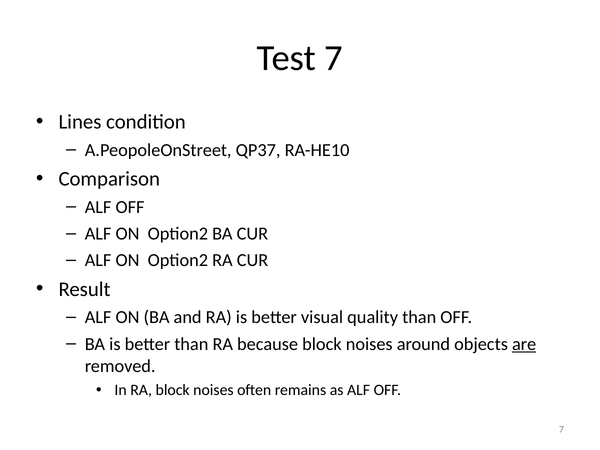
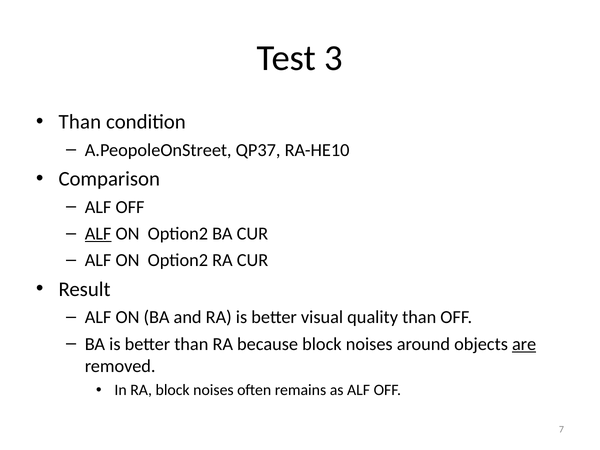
Test 7: 7 -> 3
Lines at (80, 122): Lines -> Than
ALF at (98, 234) underline: none -> present
